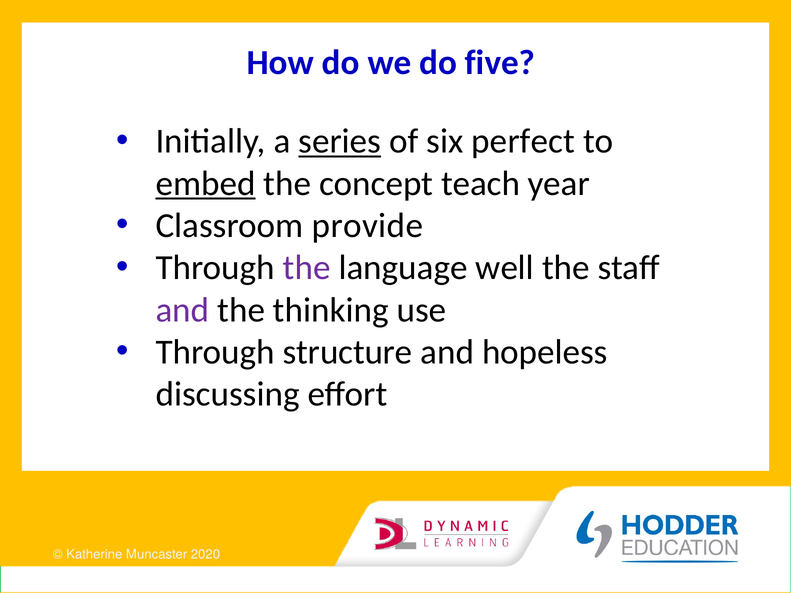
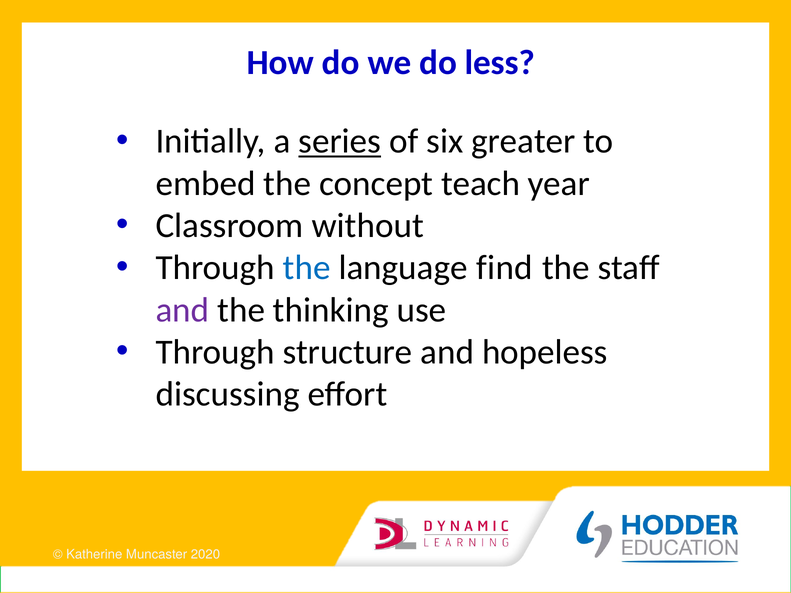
five: five -> less
perfect: perfect -> greater
embed underline: present -> none
provide: provide -> without
the at (307, 268) colour: purple -> blue
well: well -> find
